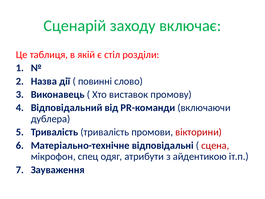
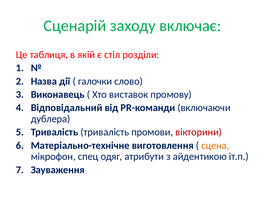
повинні: повинні -> галочки
відповідальні: відповідальні -> виготовлення
сцена colour: red -> orange
